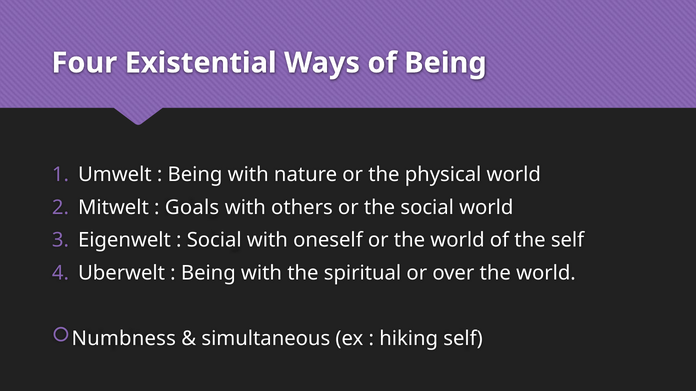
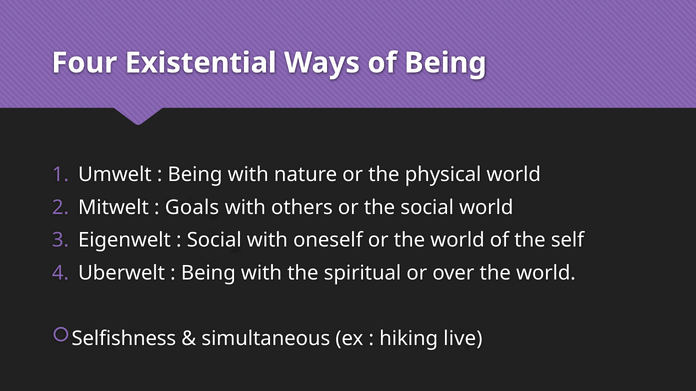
Numbness: Numbness -> Selfishness
hiking self: self -> live
